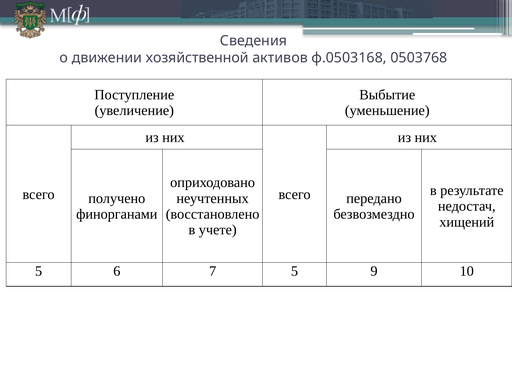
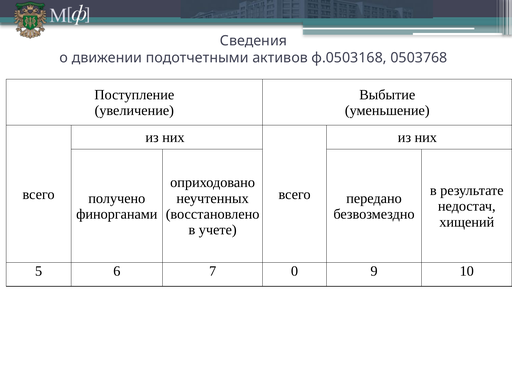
хозяйственной: хозяйственной -> подотчетными
7 5: 5 -> 0
